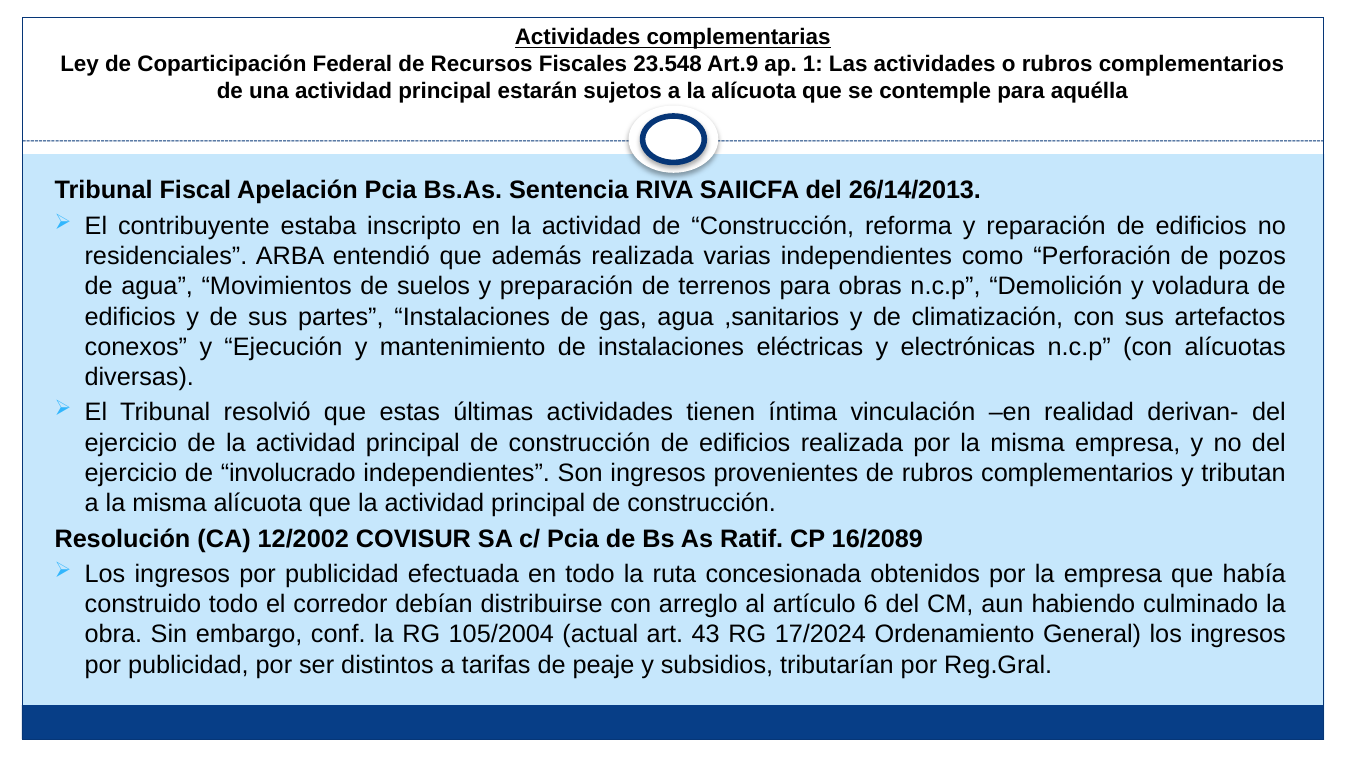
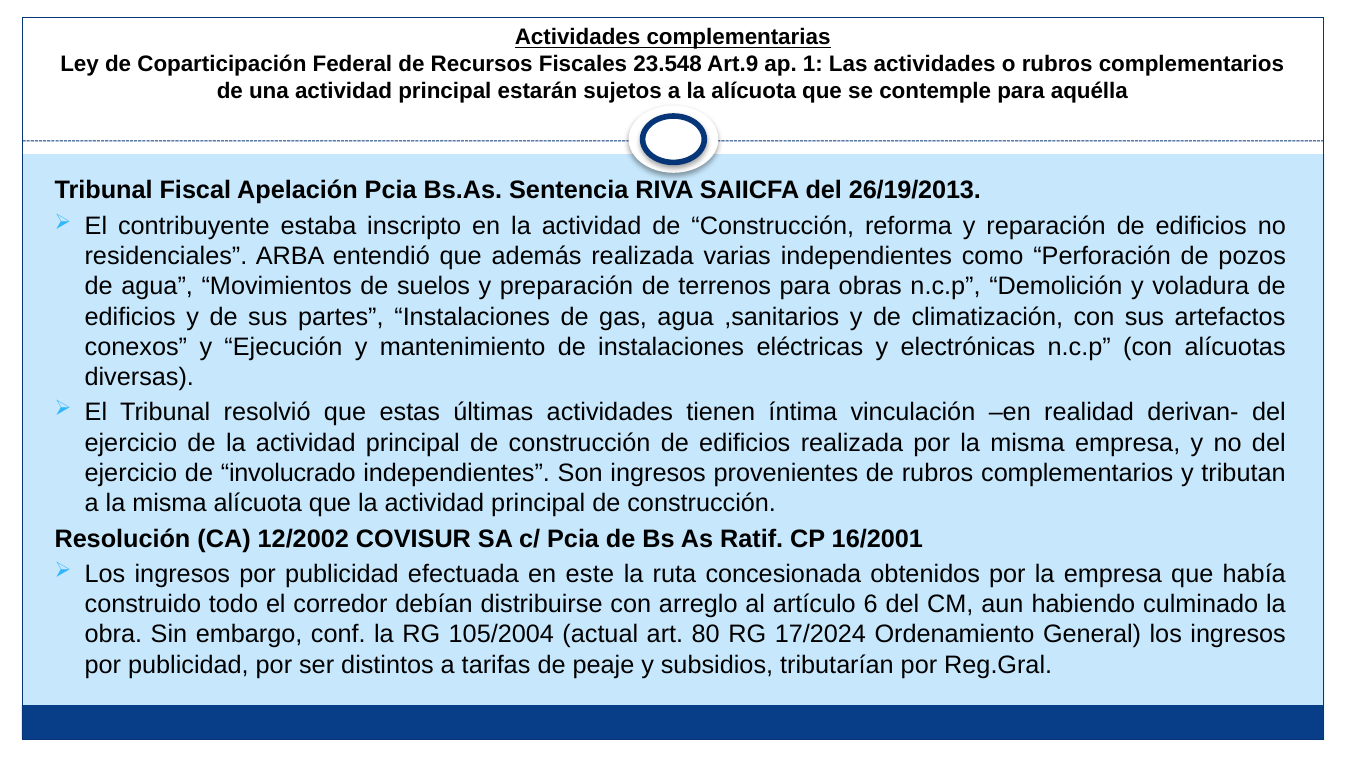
26/14/2013: 26/14/2013 -> 26/19/2013
16/2089: 16/2089 -> 16/2001
en todo: todo -> este
43: 43 -> 80
